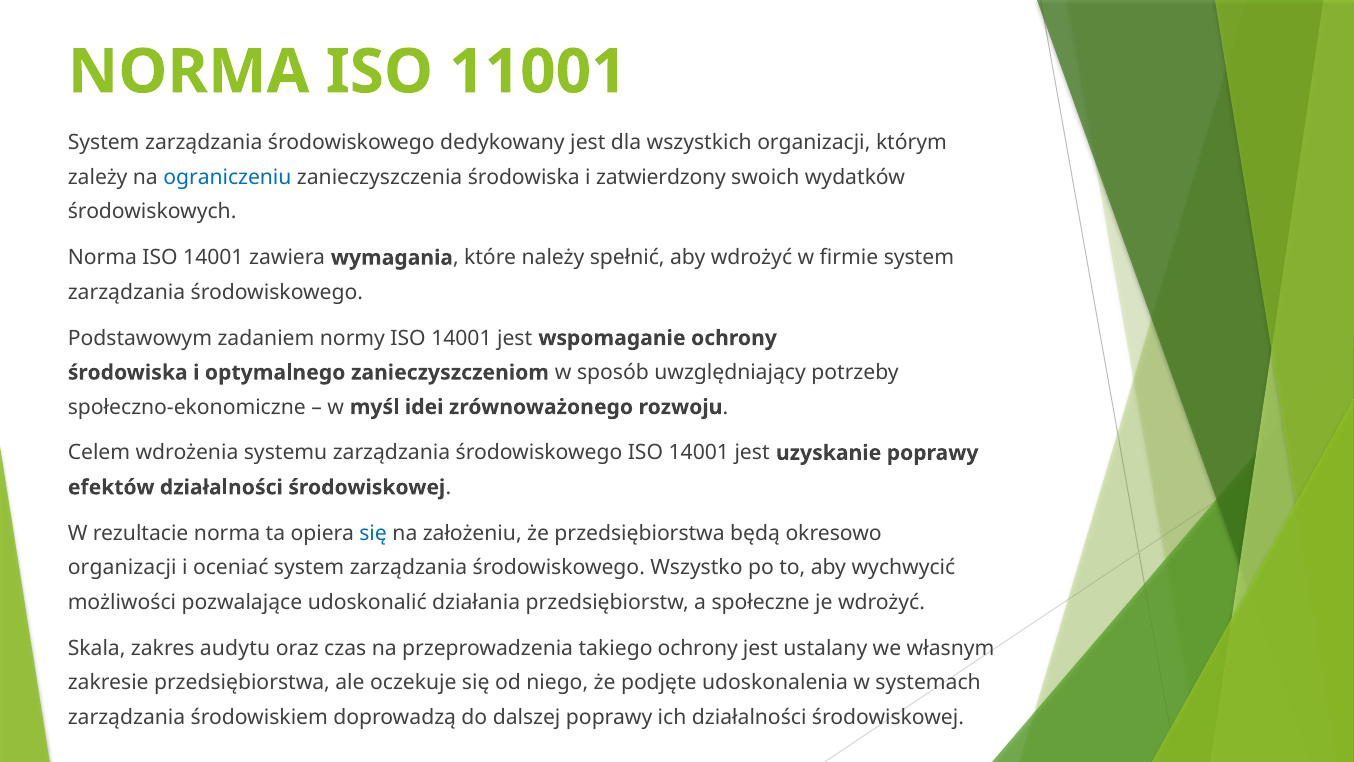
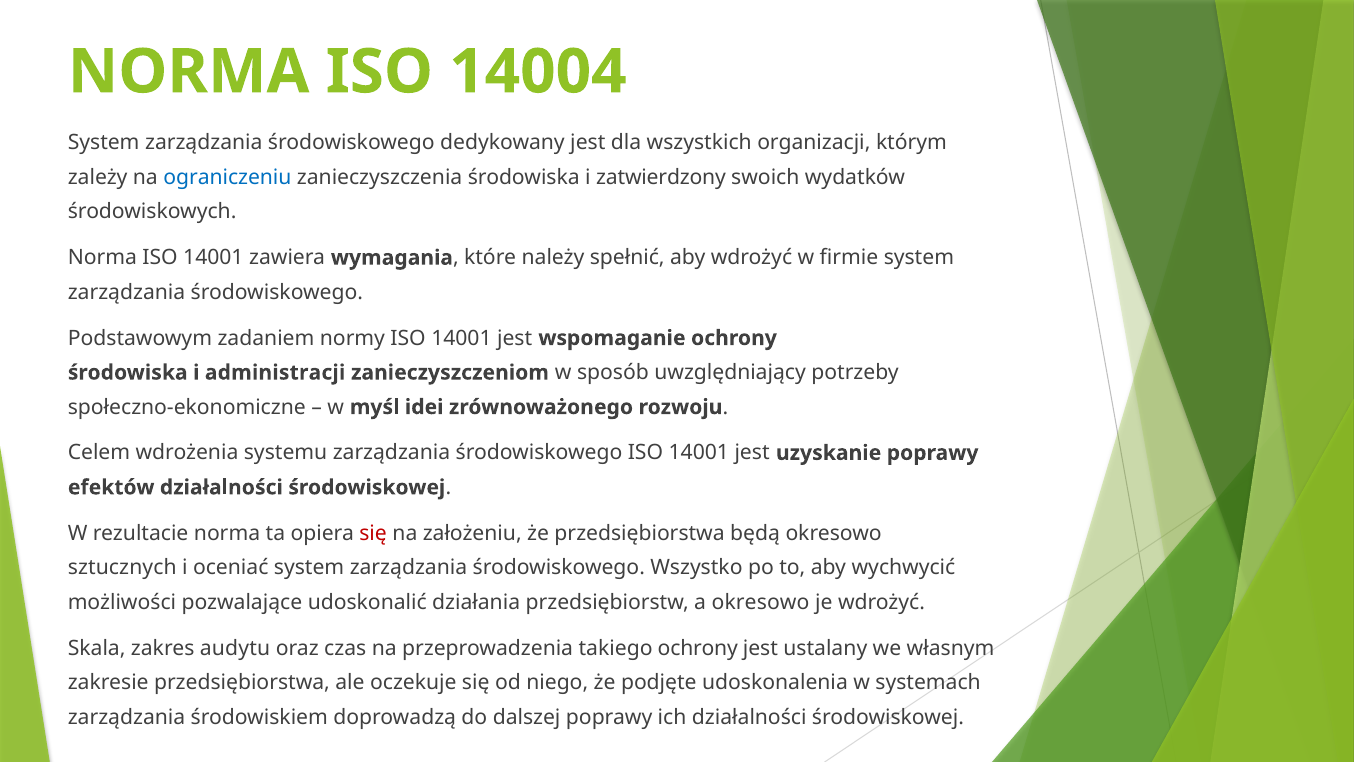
11001: 11001 -> 14004
optymalnego: optymalnego -> administracji
się at (373, 533) colour: blue -> red
organizacji at (122, 567): organizacji -> sztucznych
a społeczne: społeczne -> okresowo
